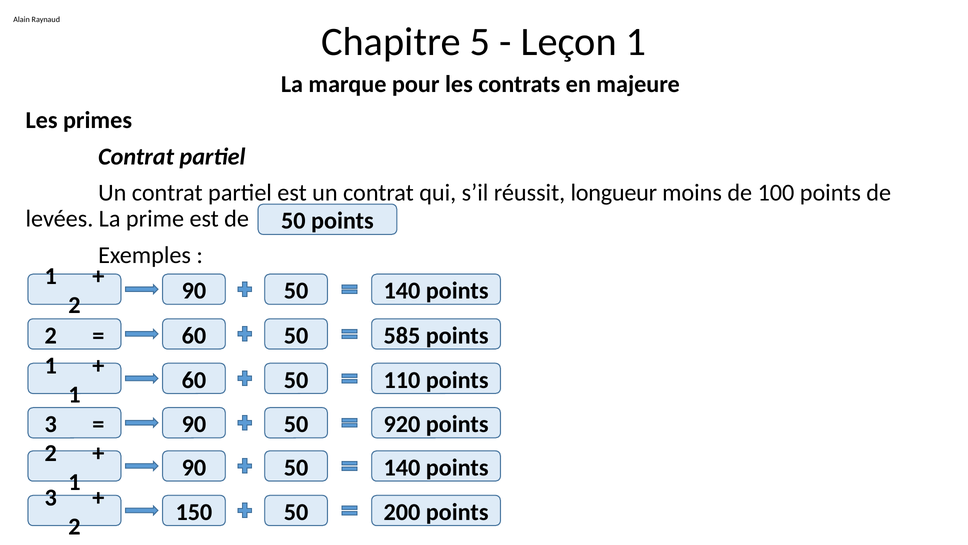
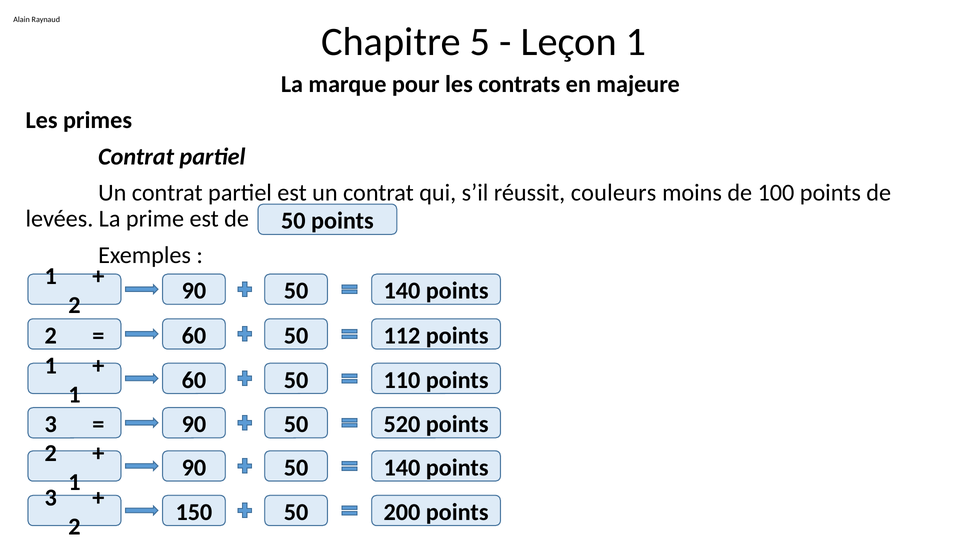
longueur: longueur -> couleurs
585: 585 -> 112
920: 920 -> 520
